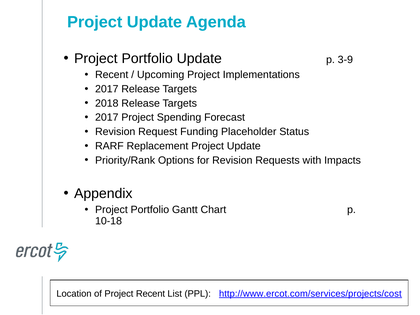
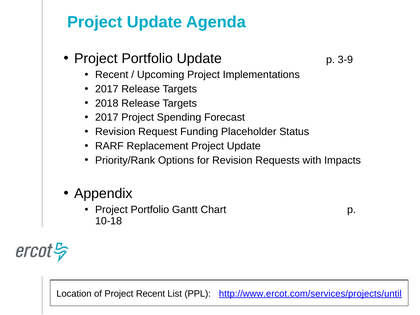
http://www.ercot.com/services/projects/cost: http://www.ercot.com/services/projects/cost -> http://www.ercot.com/services/projects/until
